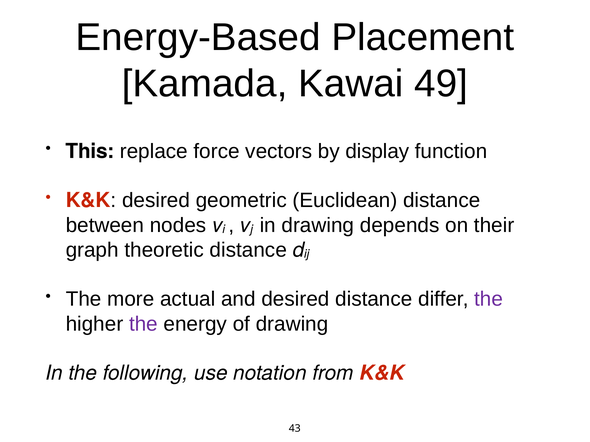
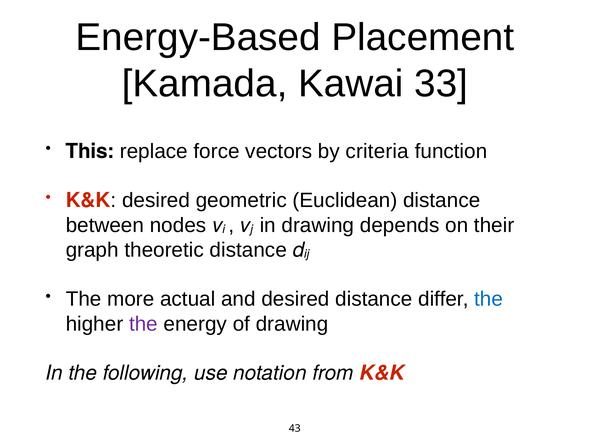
49: 49 -> 33
display: display -> criteria
the at (489, 299) colour: purple -> blue
